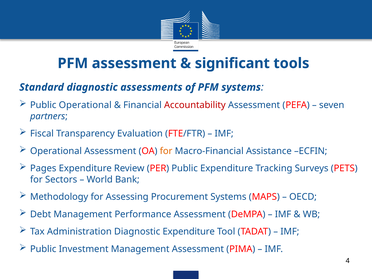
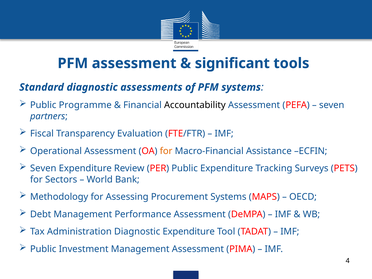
Public Operational: Operational -> Programme
Accountability colour: red -> black
Pages at (43, 168): Pages -> Seven
